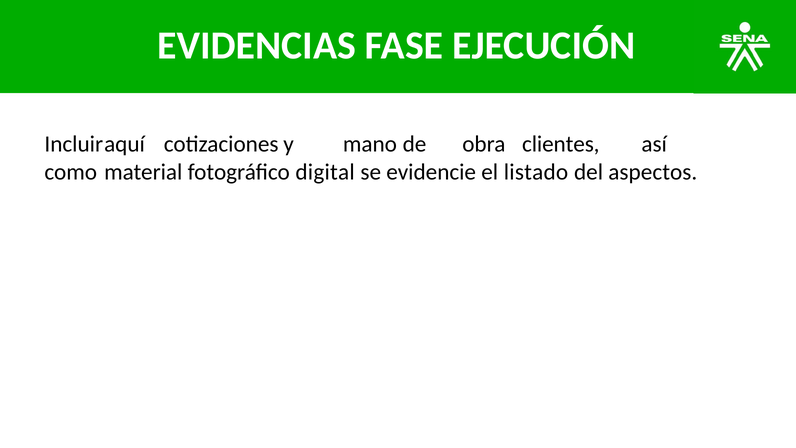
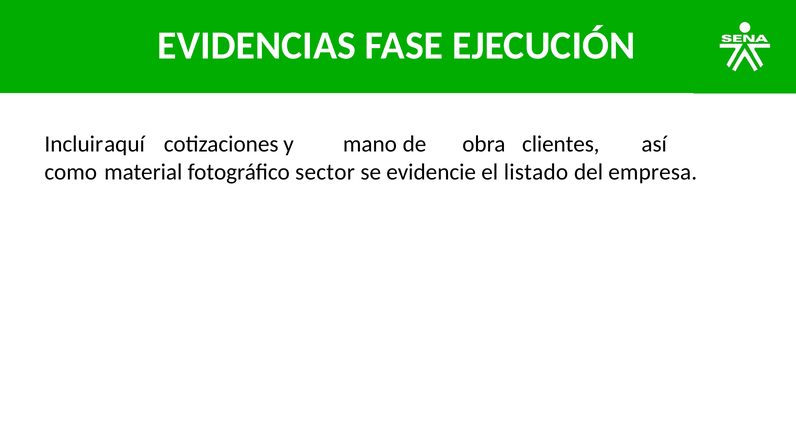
digital: digital -> sector
aspectos: aspectos -> empresa
